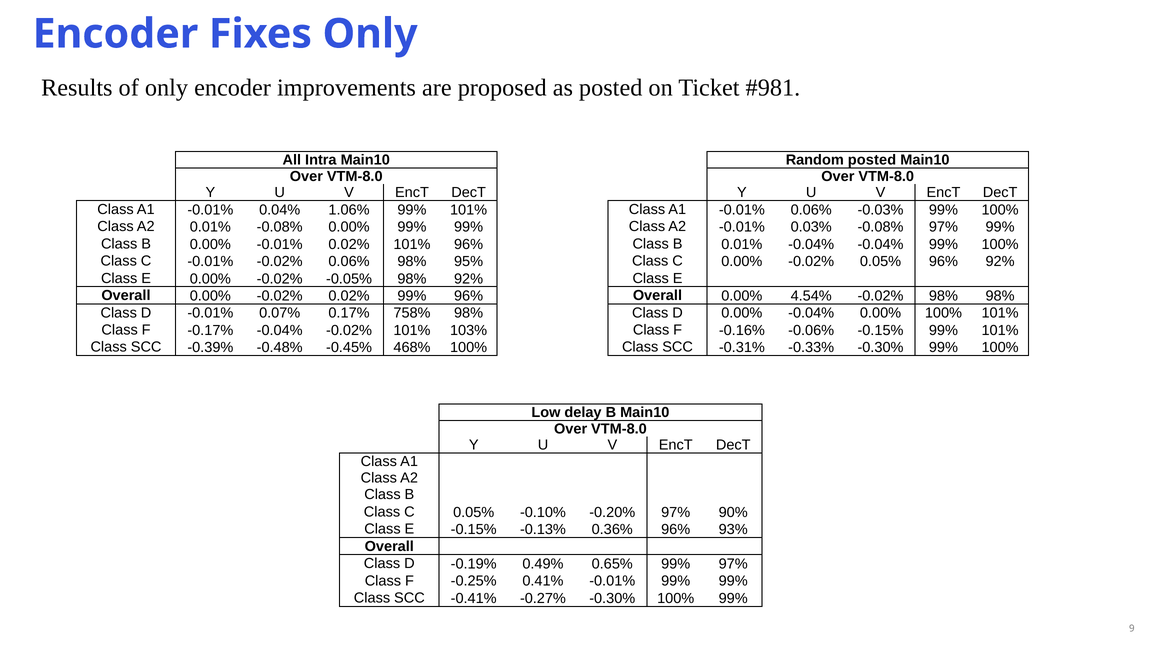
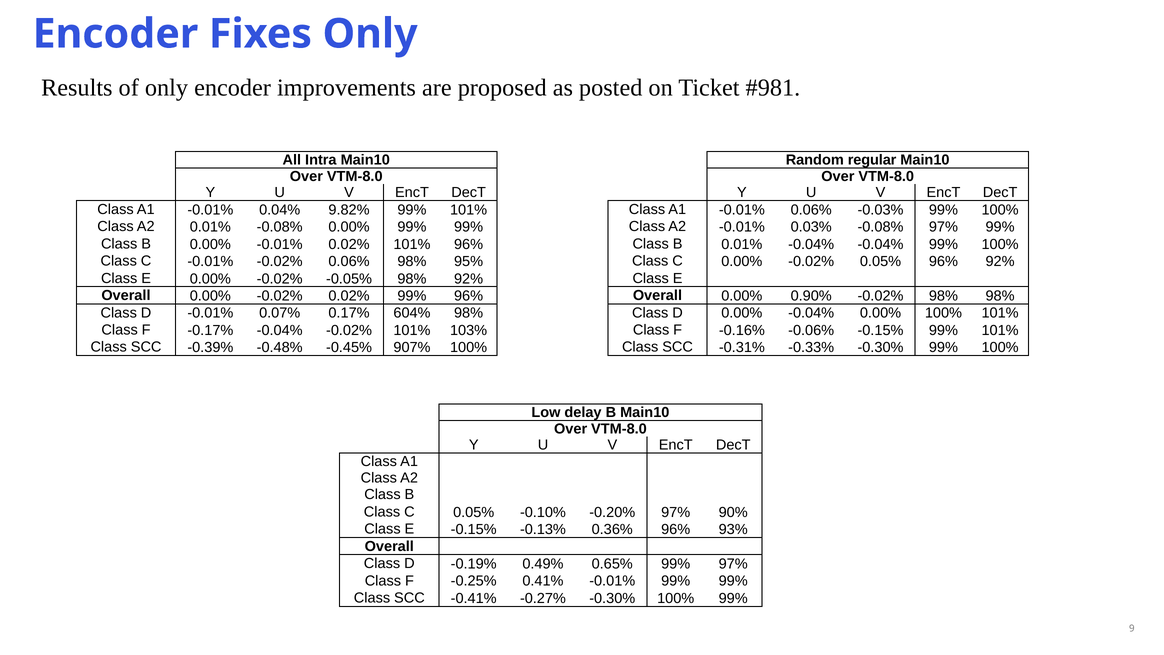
Random posted: posted -> regular
1.06%: 1.06% -> 9.82%
4.54%: 4.54% -> 0.90%
758%: 758% -> 604%
468%: 468% -> 907%
